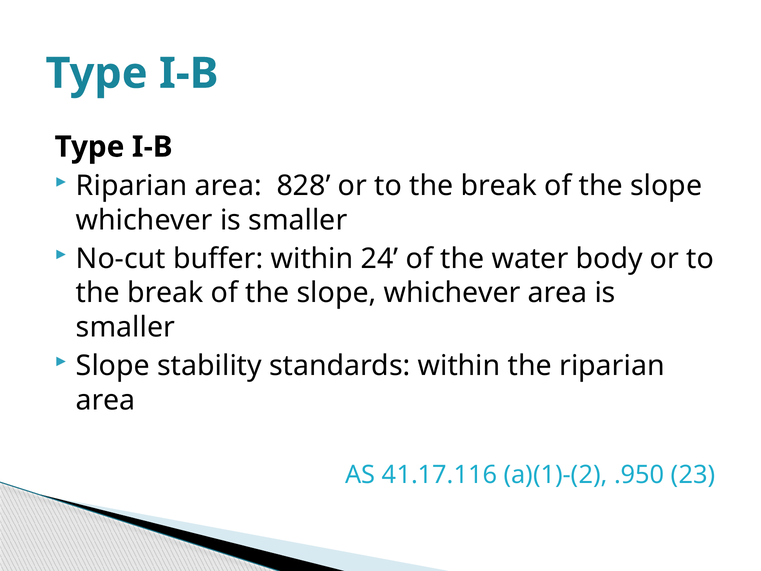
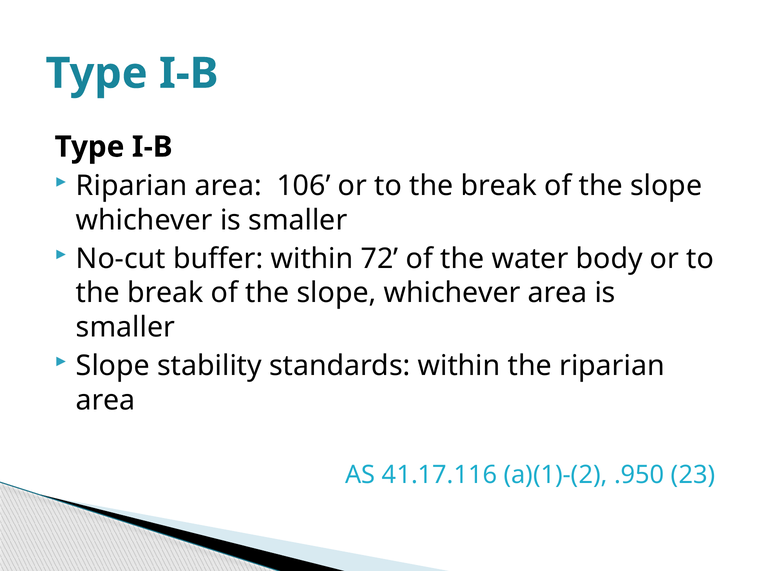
828: 828 -> 106
24: 24 -> 72
